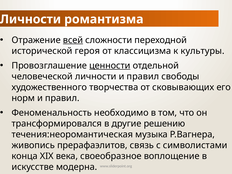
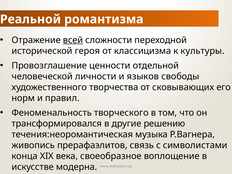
Личности at (31, 19): Личности -> Реальной
ценности underline: present -> none
личности и правил: правил -> языков
необходимо: необходимо -> творческого
